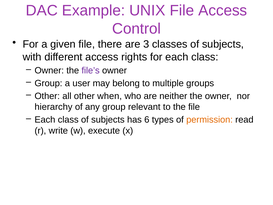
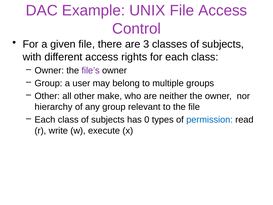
when: when -> make
6: 6 -> 0
permission colour: orange -> blue
